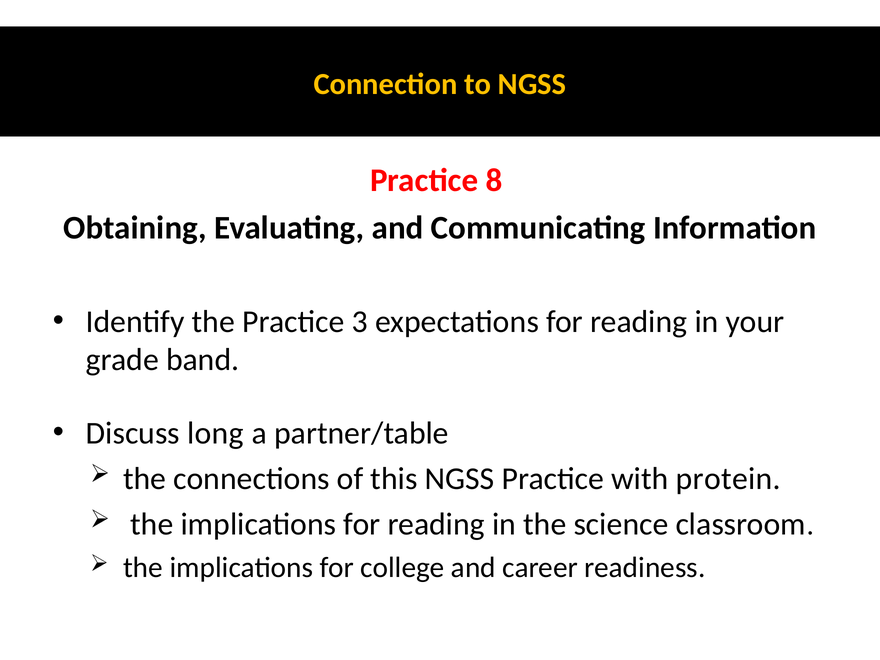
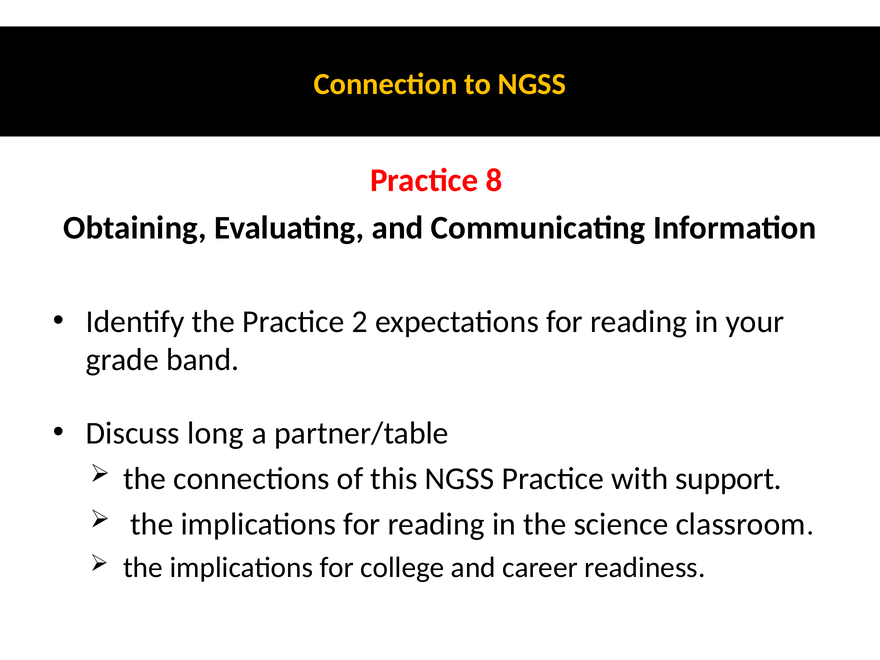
3: 3 -> 2
protein: protein -> support
